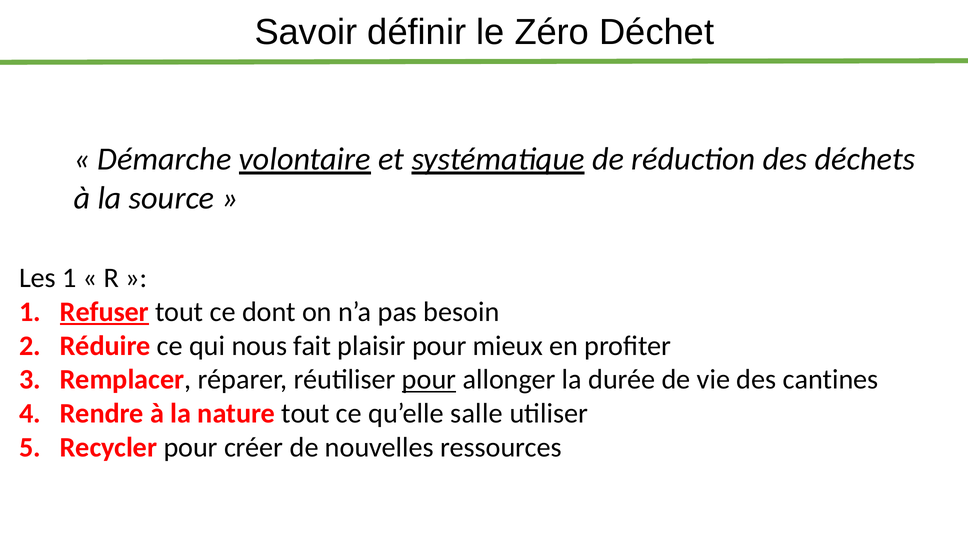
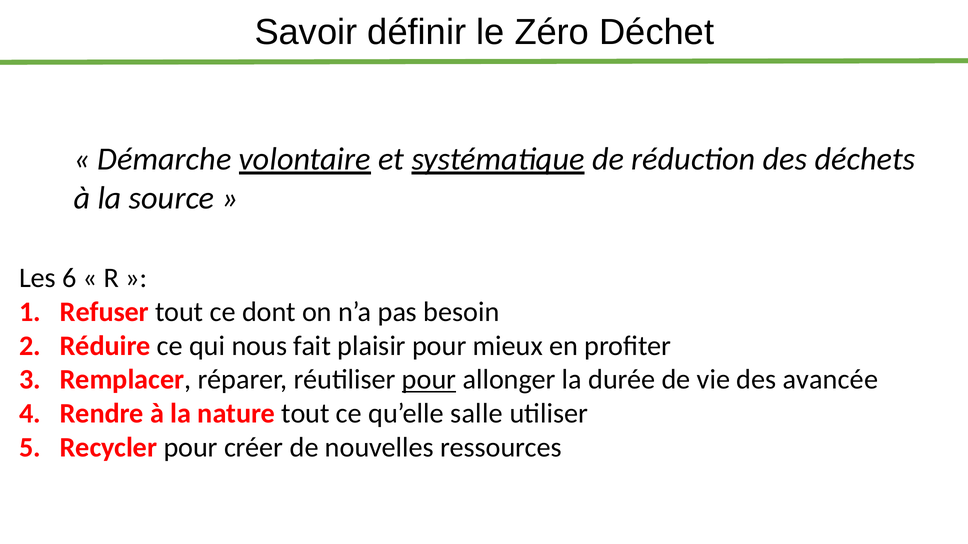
Les 1: 1 -> 6
Refuser underline: present -> none
cantines: cantines -> avancée
